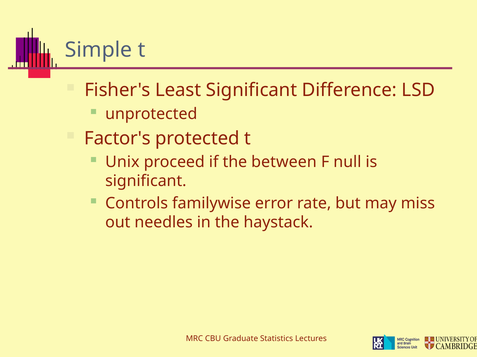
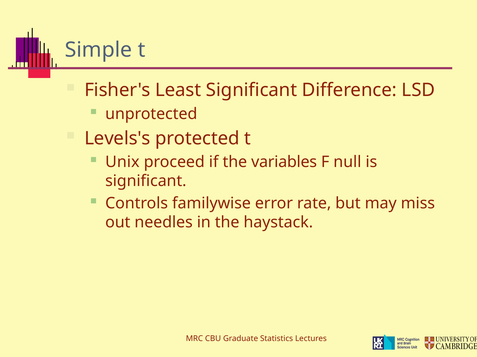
Factor's: Factor's -> Levels's
between: between -> variables
